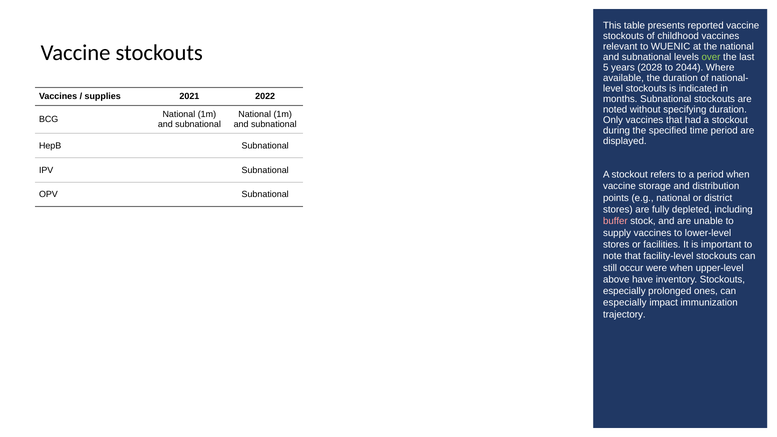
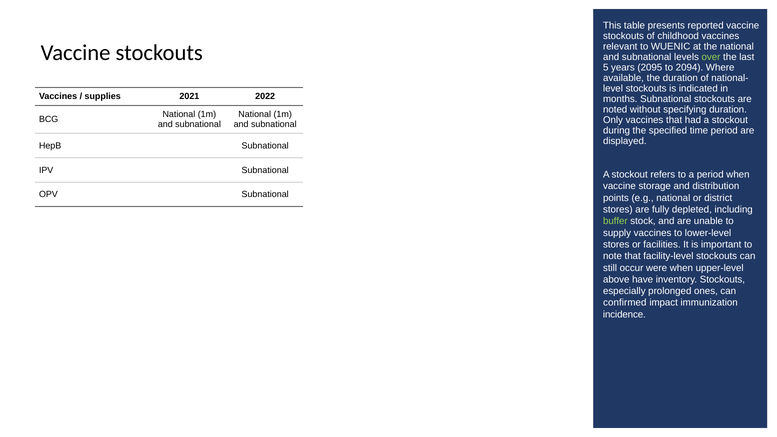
2028: 2028 -> 2095
2044: 2044 -> 2094
buffer colour: pink -> light green
especially at (625, 303): especially -> confirmed
trajectory: trajectory -> incidence
